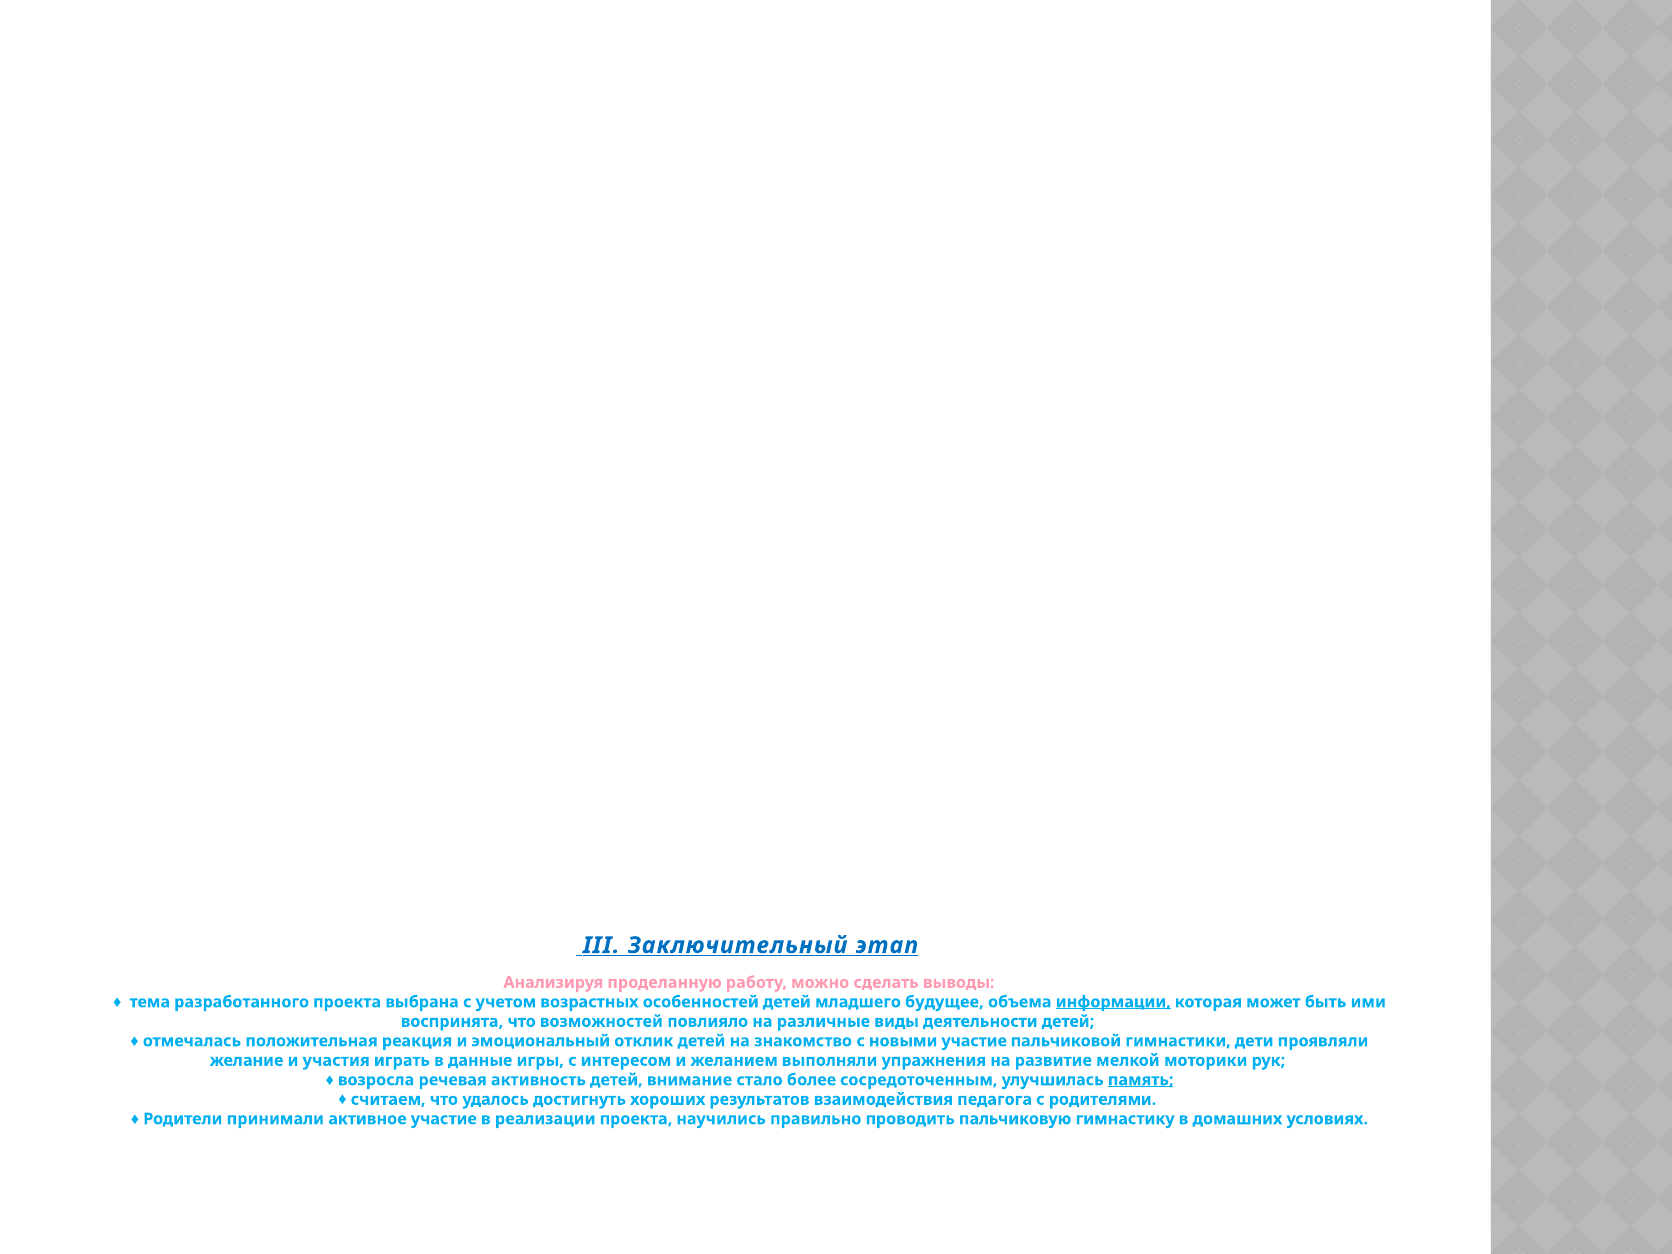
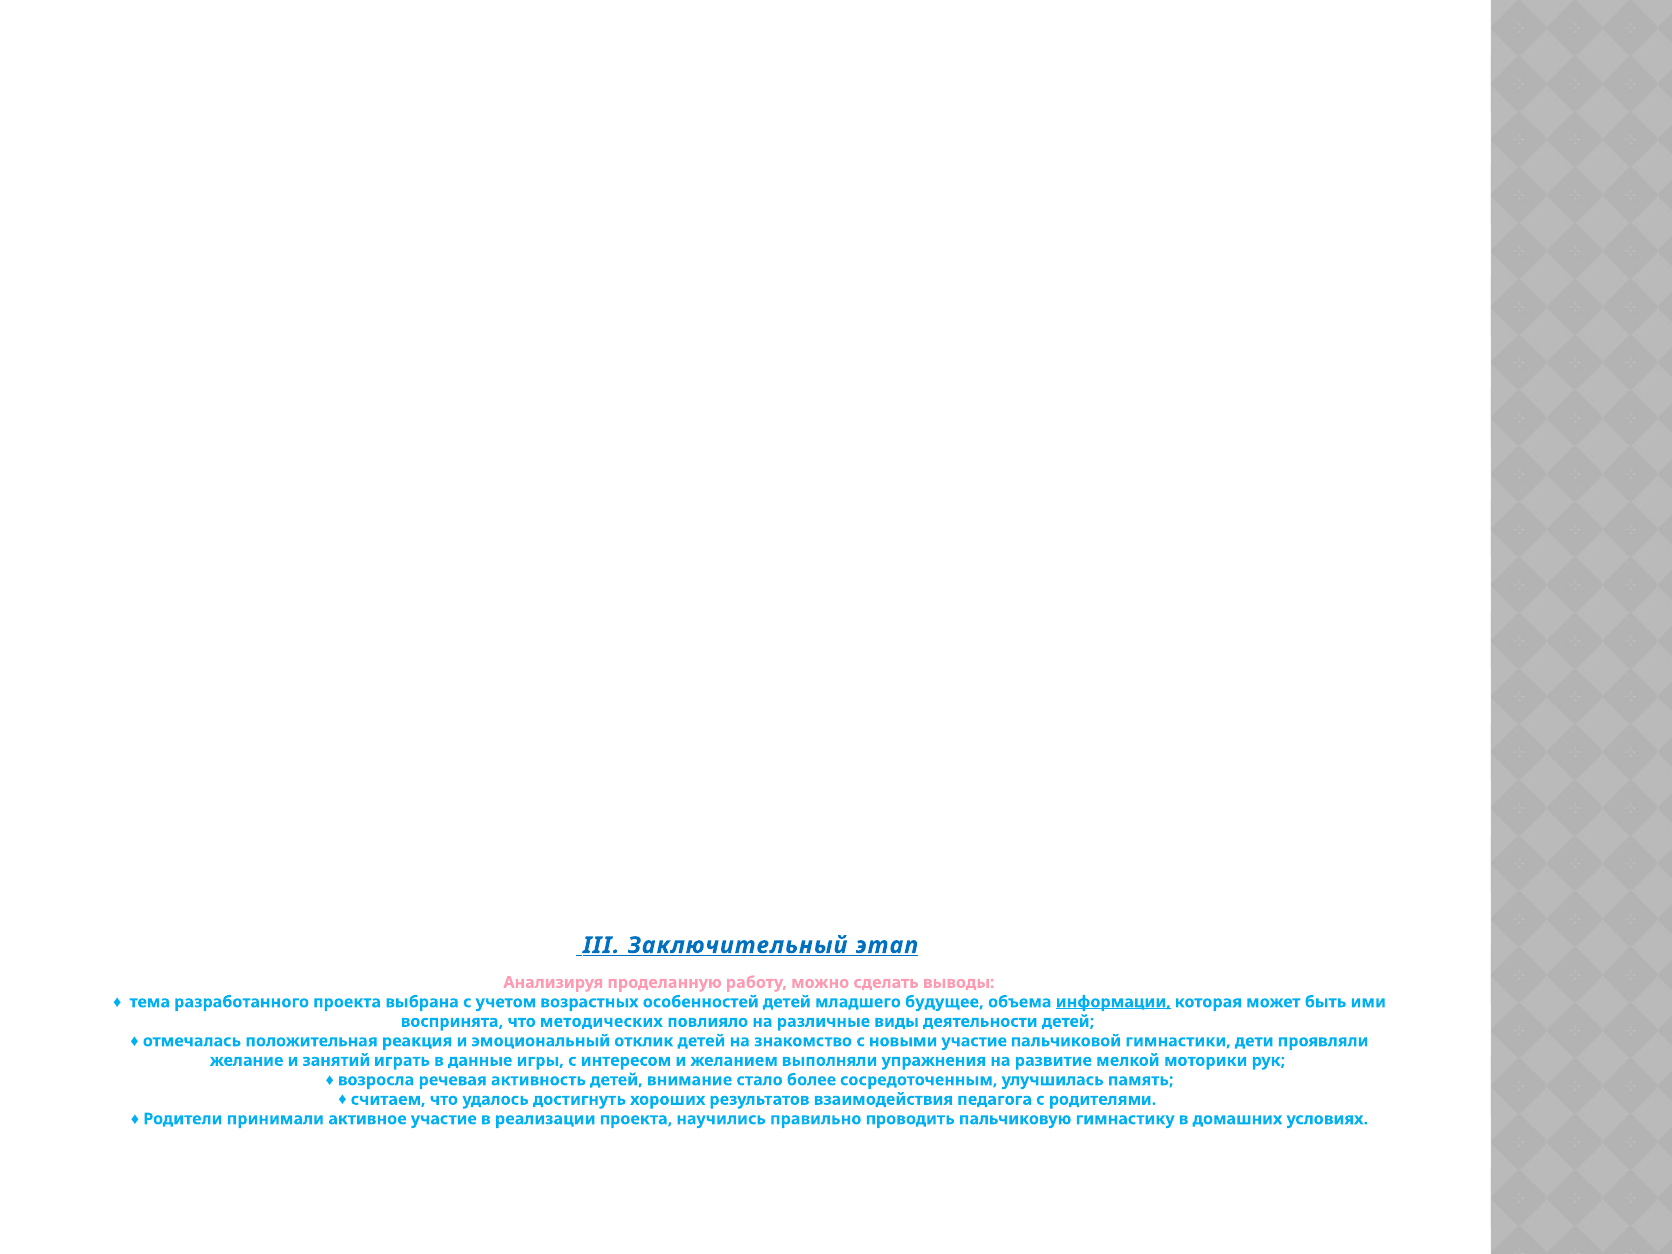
возможностей: возможностей -> методических
участия: участия -> занятий
память underline: present -> none
